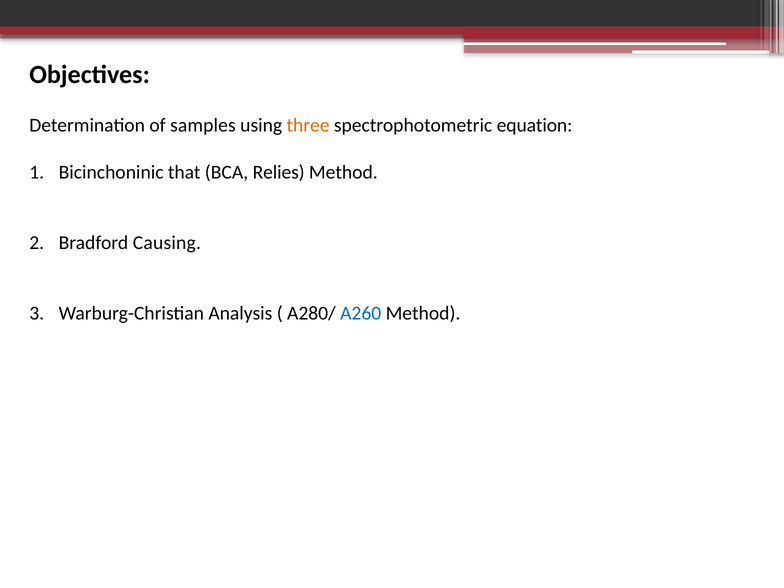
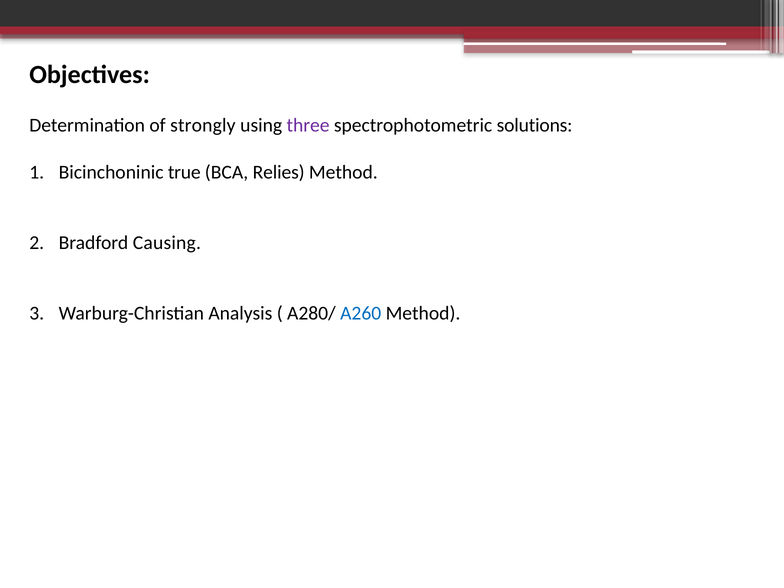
samples: samples -> strongly
three colour: orange -> purple
equation: equation -> solutions
that: that -> true
